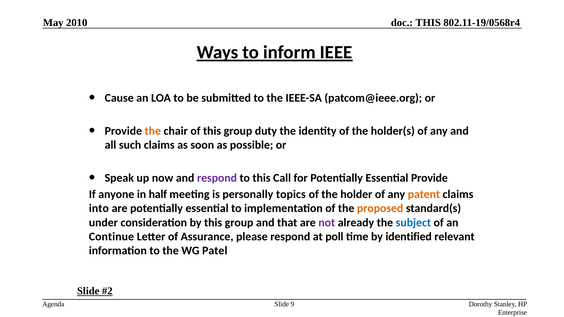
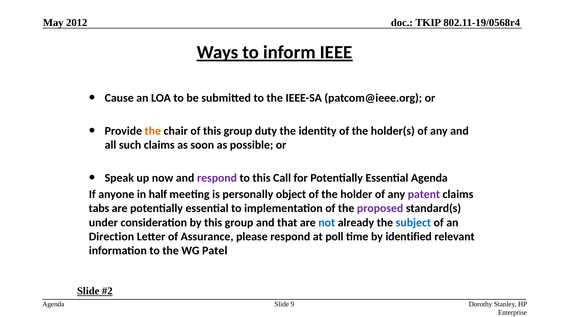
2010: 2010 -> 2012
THIS at (428, 23): THIS -> TKIP
Essential Provide: Provide -> Agenda
topics: topics -> object
patent colour: orange -> purple
into: into -> tabs
proposed colour: orange -> purple
not colour: purple -> blue
Continue: Continue -> Direction
